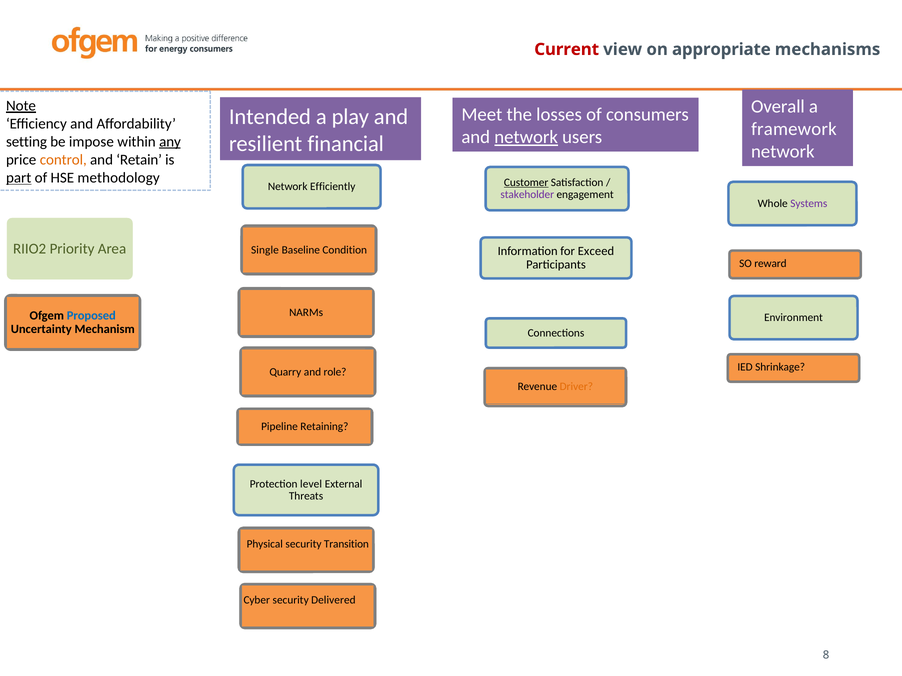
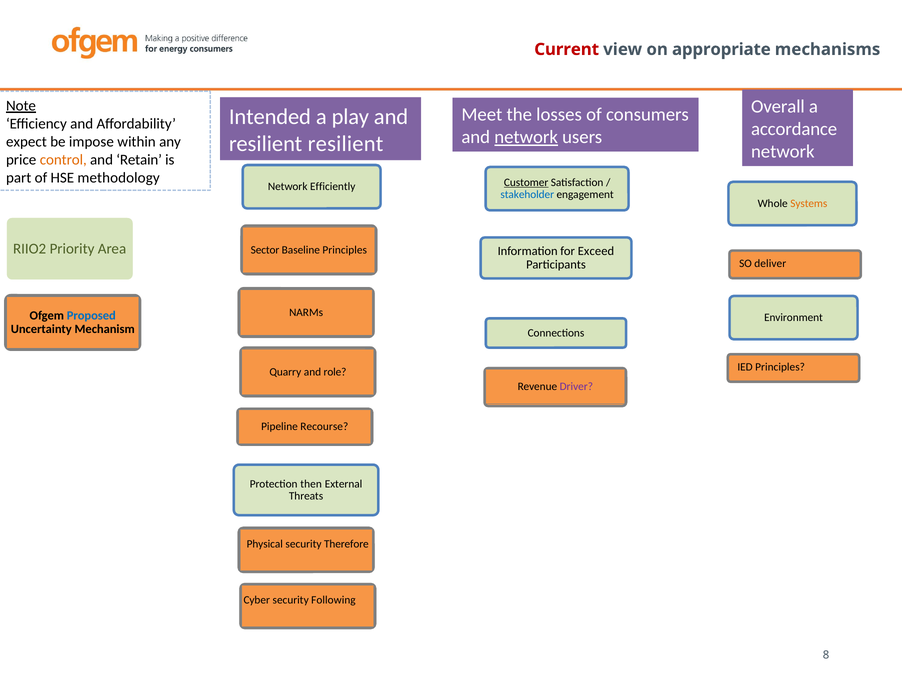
framework: framework -> accordance
resilient financial: financial -> resilient
setting: setting -> expect
any underline: present -> none
part underline: present -> none
stakeholder colour: purple -> blue
Systems colour: purple -> orange
Single: Single -> Sector
Baseline Condition: Condition -> Principles
reward: reward -> deliver
IED Shrinkage: Shrinkage -> Principles
Driver colour: orange -> purple
Retaining: Retaining -> Recourse
level: level -> then
Transition: Transition -> Therefore
Delivered: Delivered -> Following
